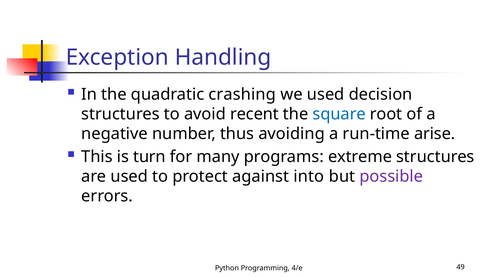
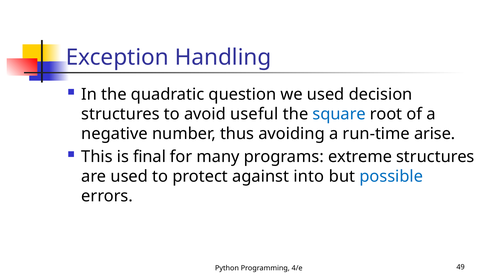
crashing: crashing -> question
recent: recent -> useful
turn: turn -> final
possible colour: purple -> blue
